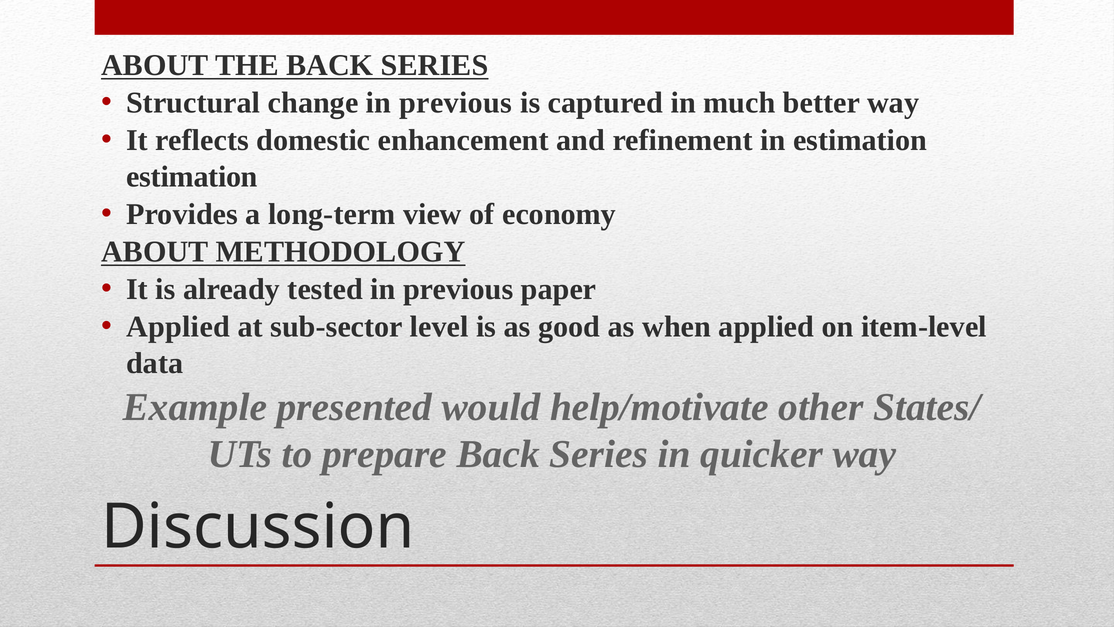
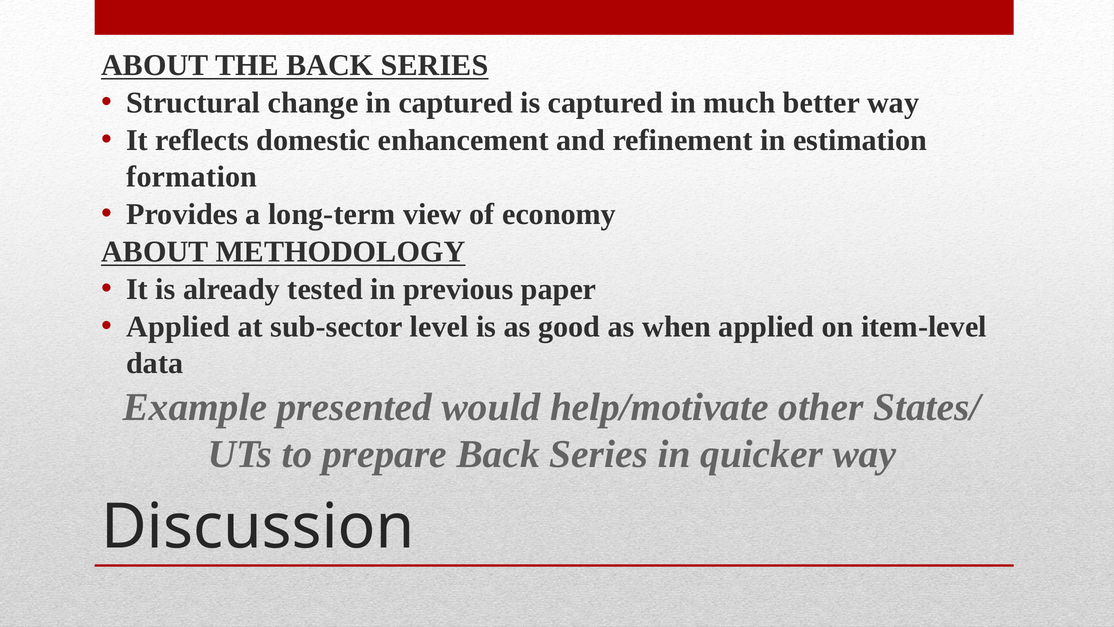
change in previous: previous -> captured
estimation at (192, 177): estimation -> formation
